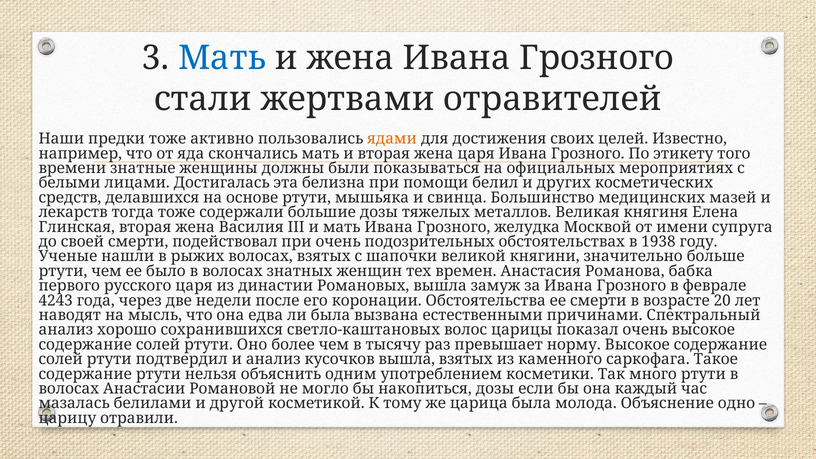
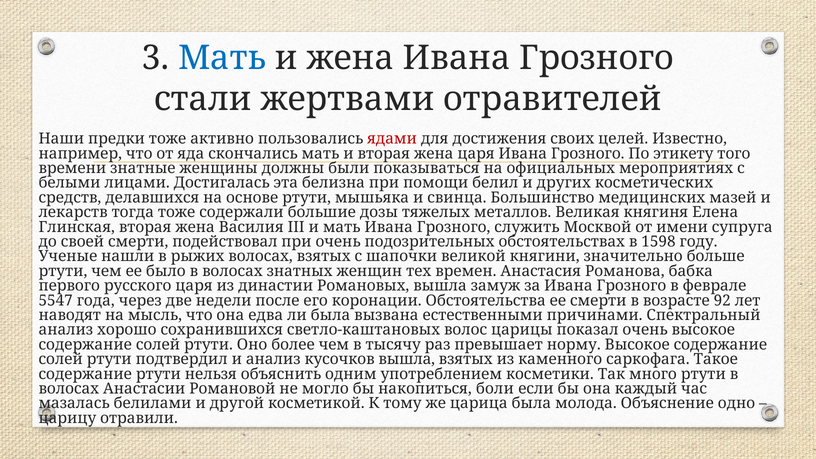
ядами colour: orange -> red
желудка: желудка -> служить
1938: 1938 -> 1598
4243: 4243 -> 5547
20: 20 -> 92
накопиться дозы: дозы -> боли
